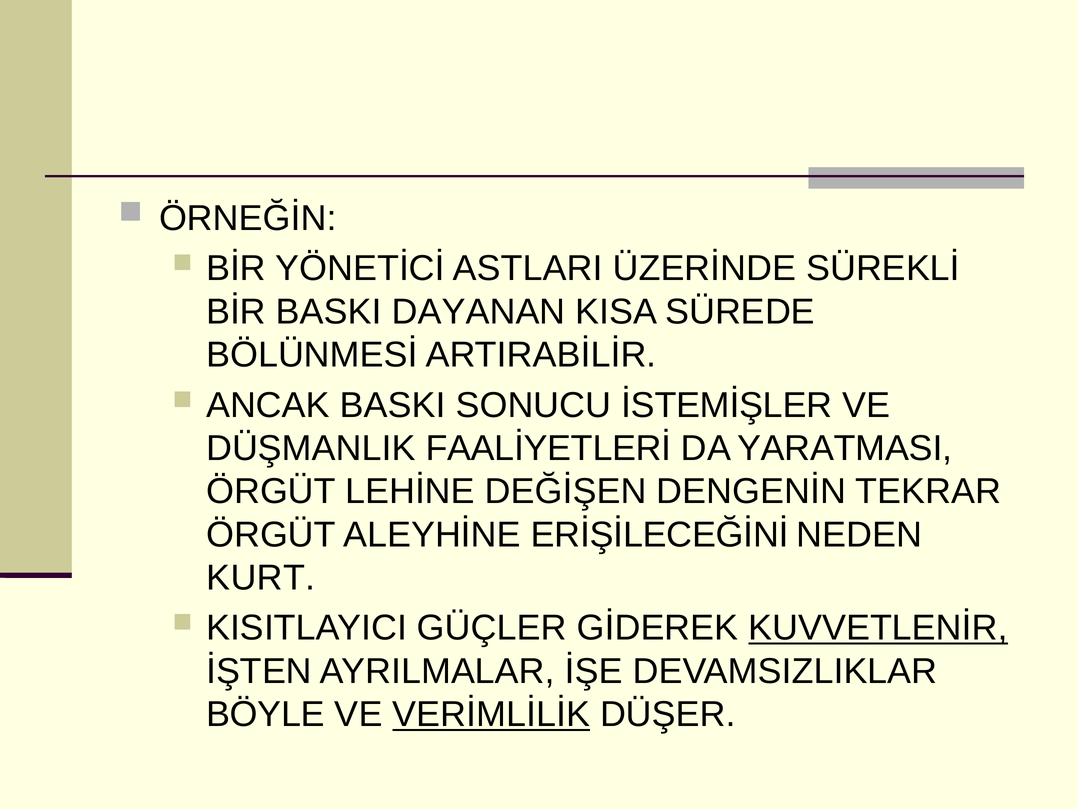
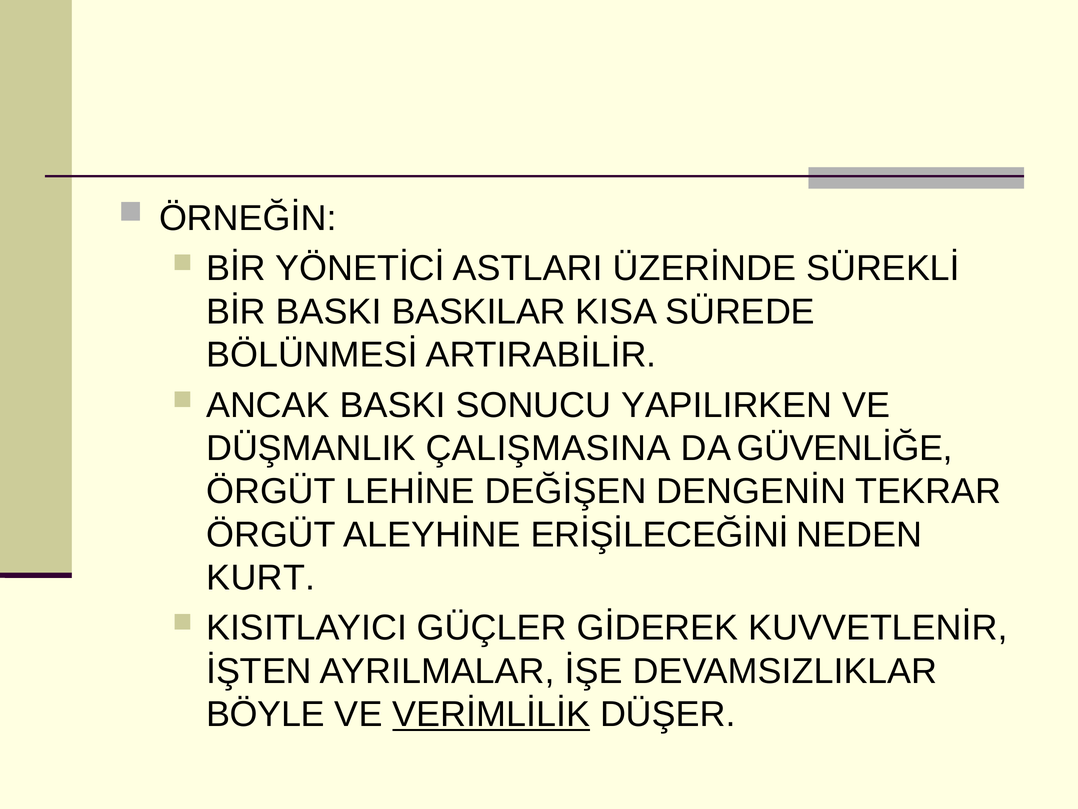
DAYANAN: DAYANAN -> BASKILAR
İSTEMİŞLER: İSTEMİŞLER -> YAPILIRKEN
FAALİYETLERİ: FAALİYETLERİ -> ÇALIŞMASINA
YARATMASI: YARATMASI -> GÜVENLİĞE
KUVVETLENİR underline: present -> none
